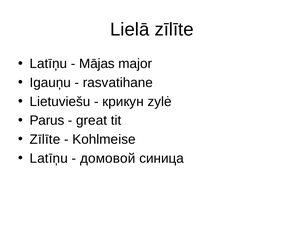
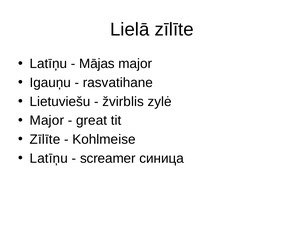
крикун: крикун -> žvirblis
Parus at (47, 121): Parus -> Major
домовой: домовой -> screamer
